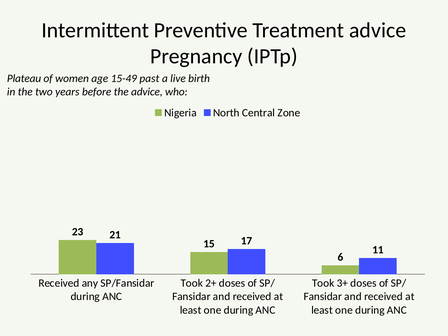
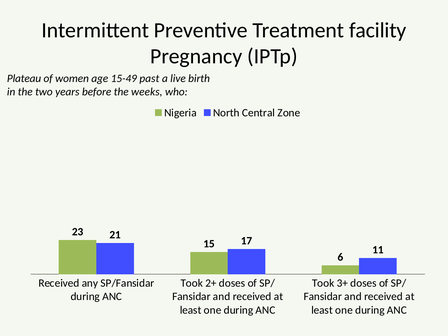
Treatment advice: advice -> facility
the advice: advice -> weeks
